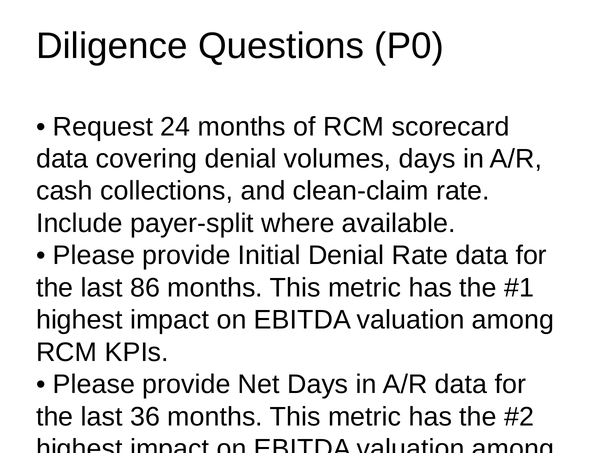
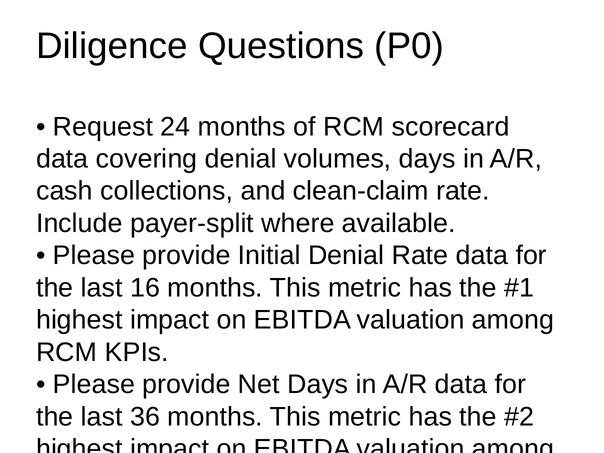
86: 86 -> 16
